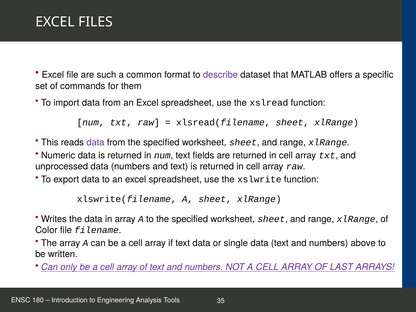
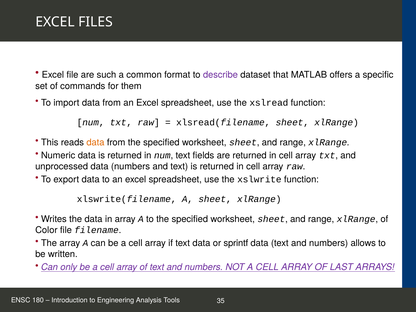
data at (95, 142) colour: purple -> orange
single: single -> sprintf
above: above -> allows
